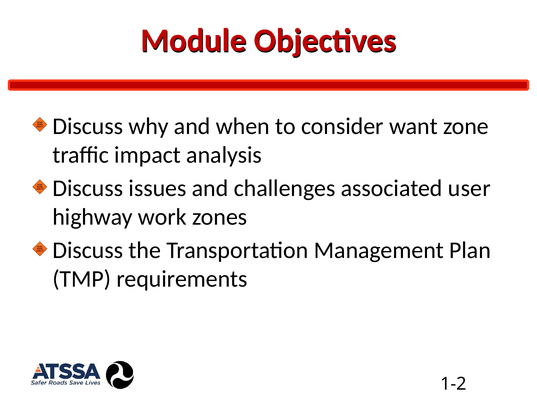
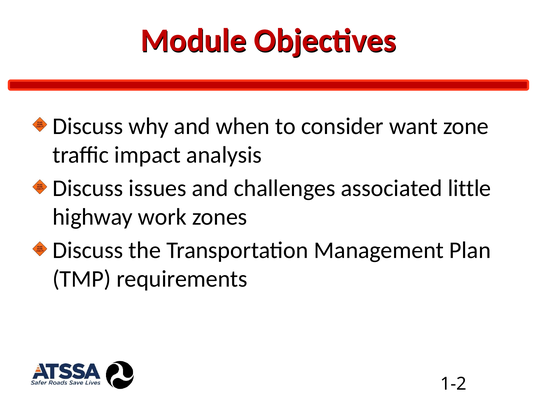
user: user -> little
